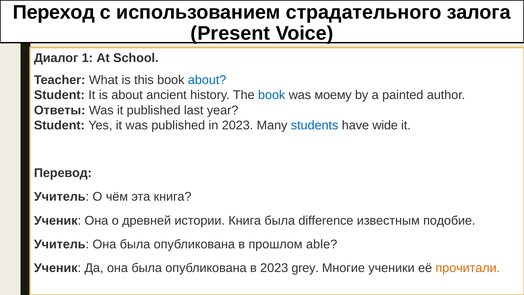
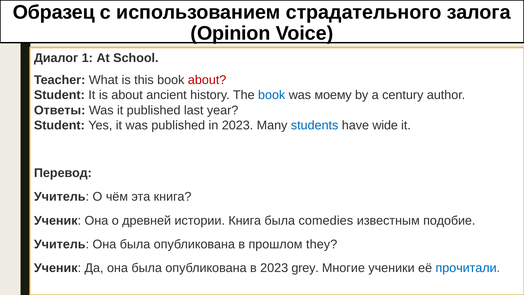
Переход: Переход -> Образец
Present: Present -> Opinion
about at (207, 80) colour: blue -> red
painted: painted -> century
difference: difference -> comedies
able: able -> they
прочитали colour: orange -> blue
